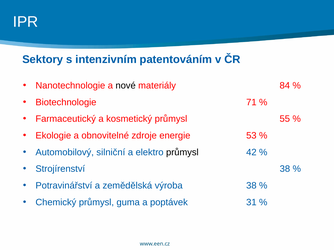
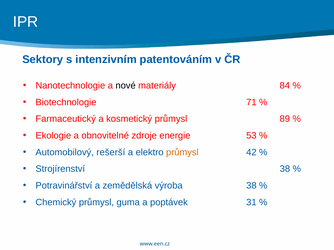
55: 55 -> 89
silniční: silniční -> rešerší
průmysl at (182, 153) colour: black -> orange
